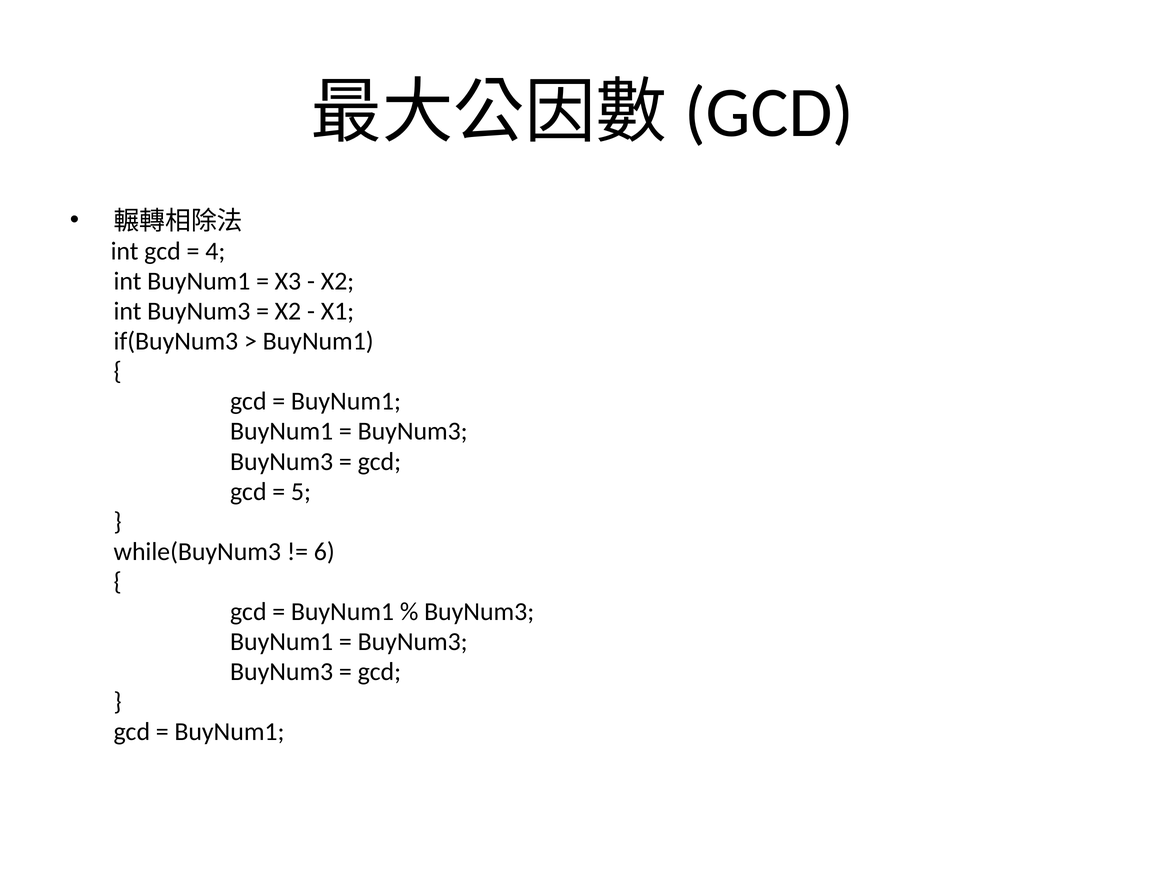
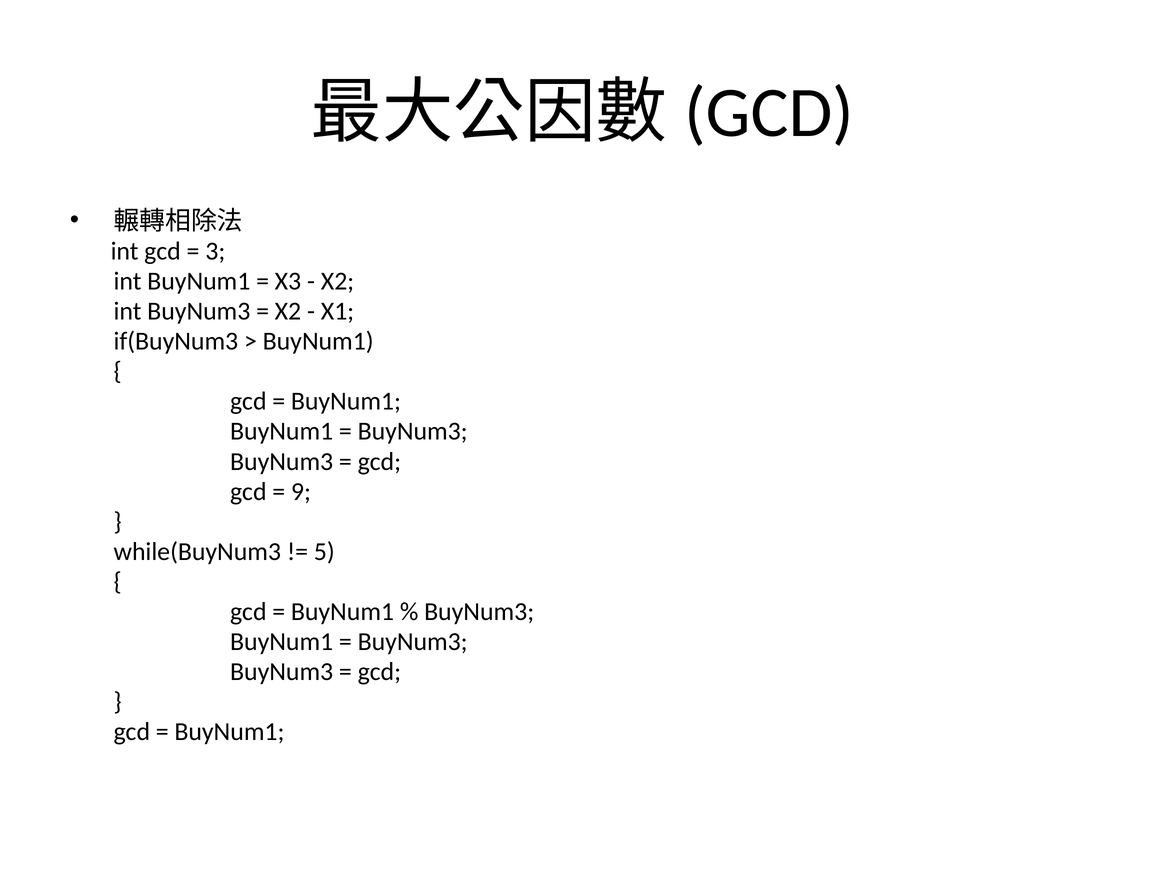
4: 4 -> 3
5: 5 -> 9
6: 6 -> 5
